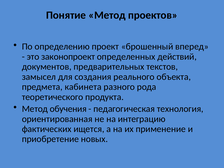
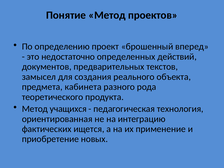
законопроект: законопроект -> недостаточно
обучения: обучения -> учащихся
